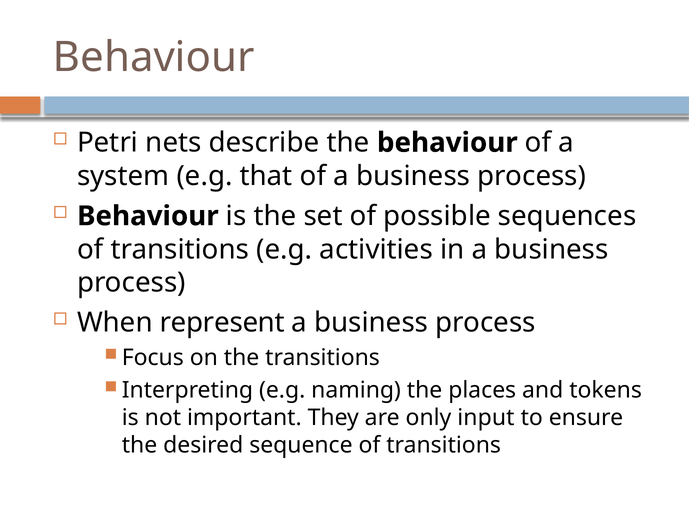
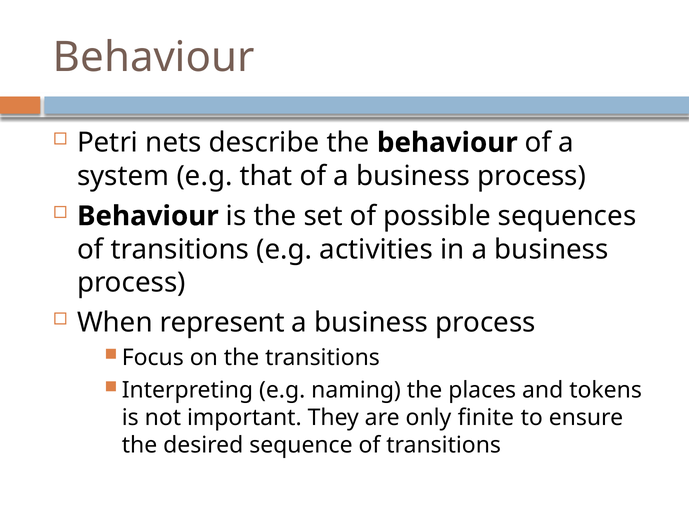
input: input -> finite
